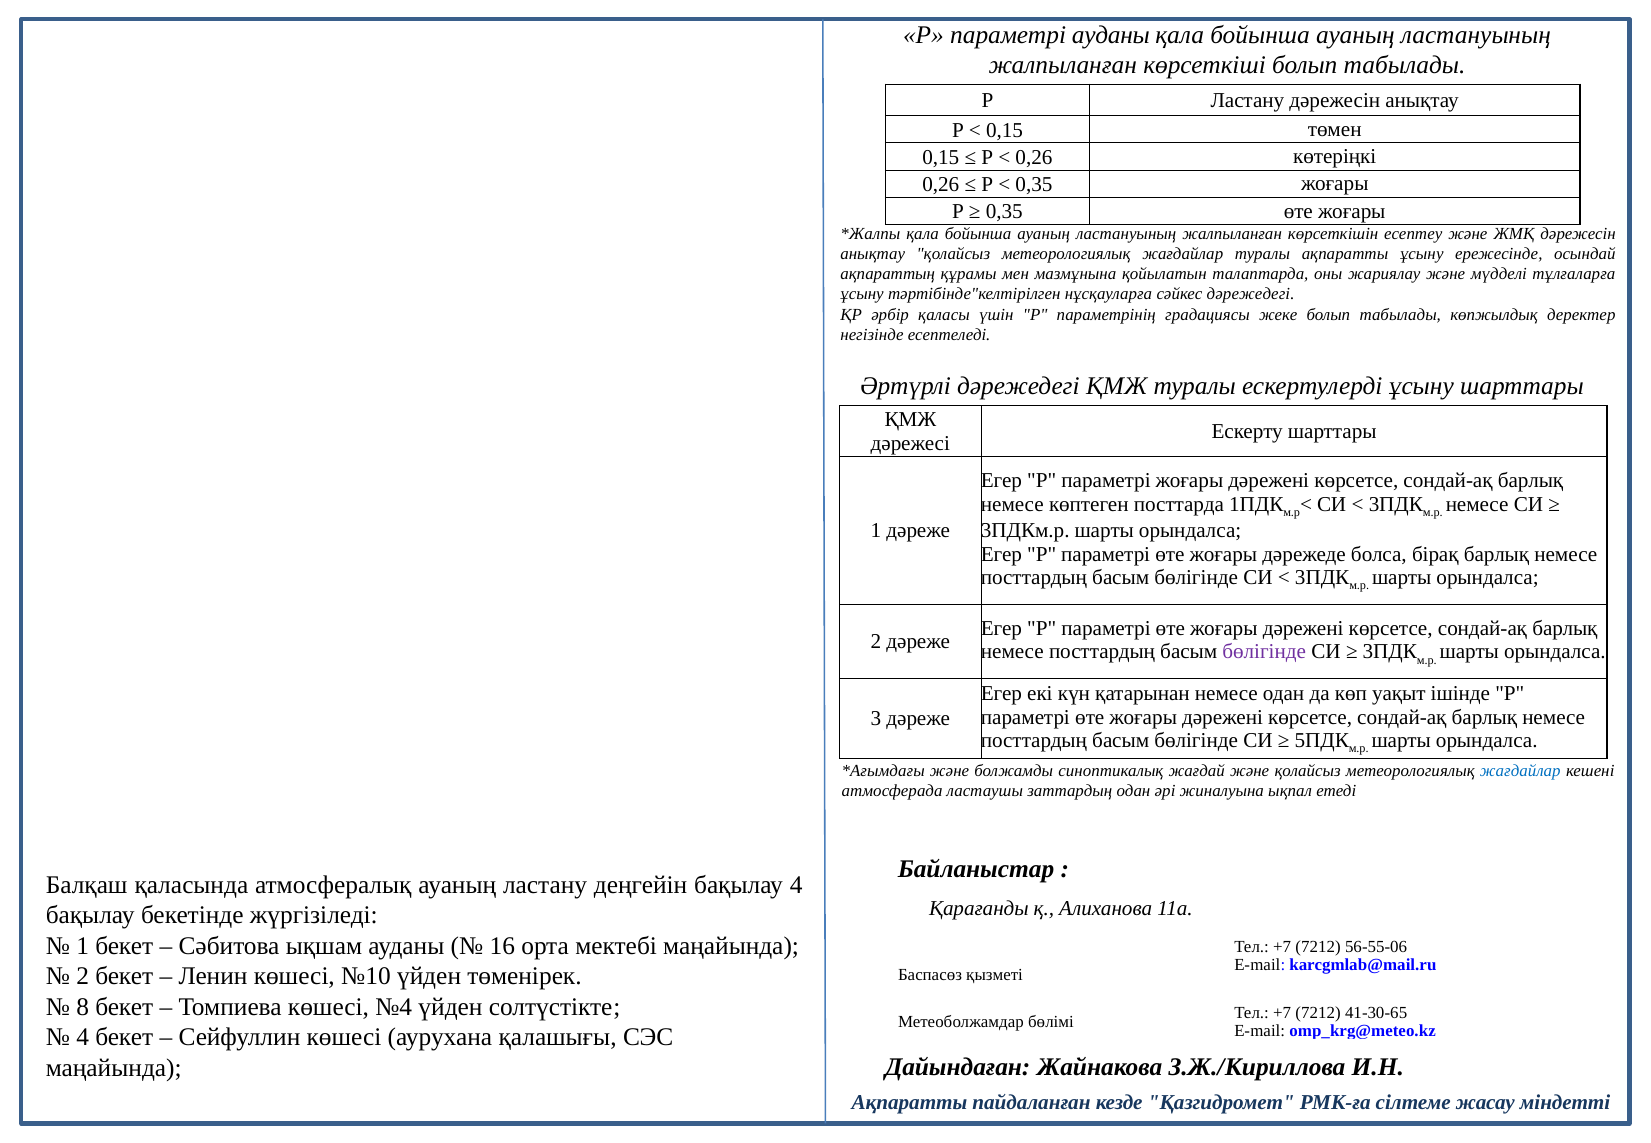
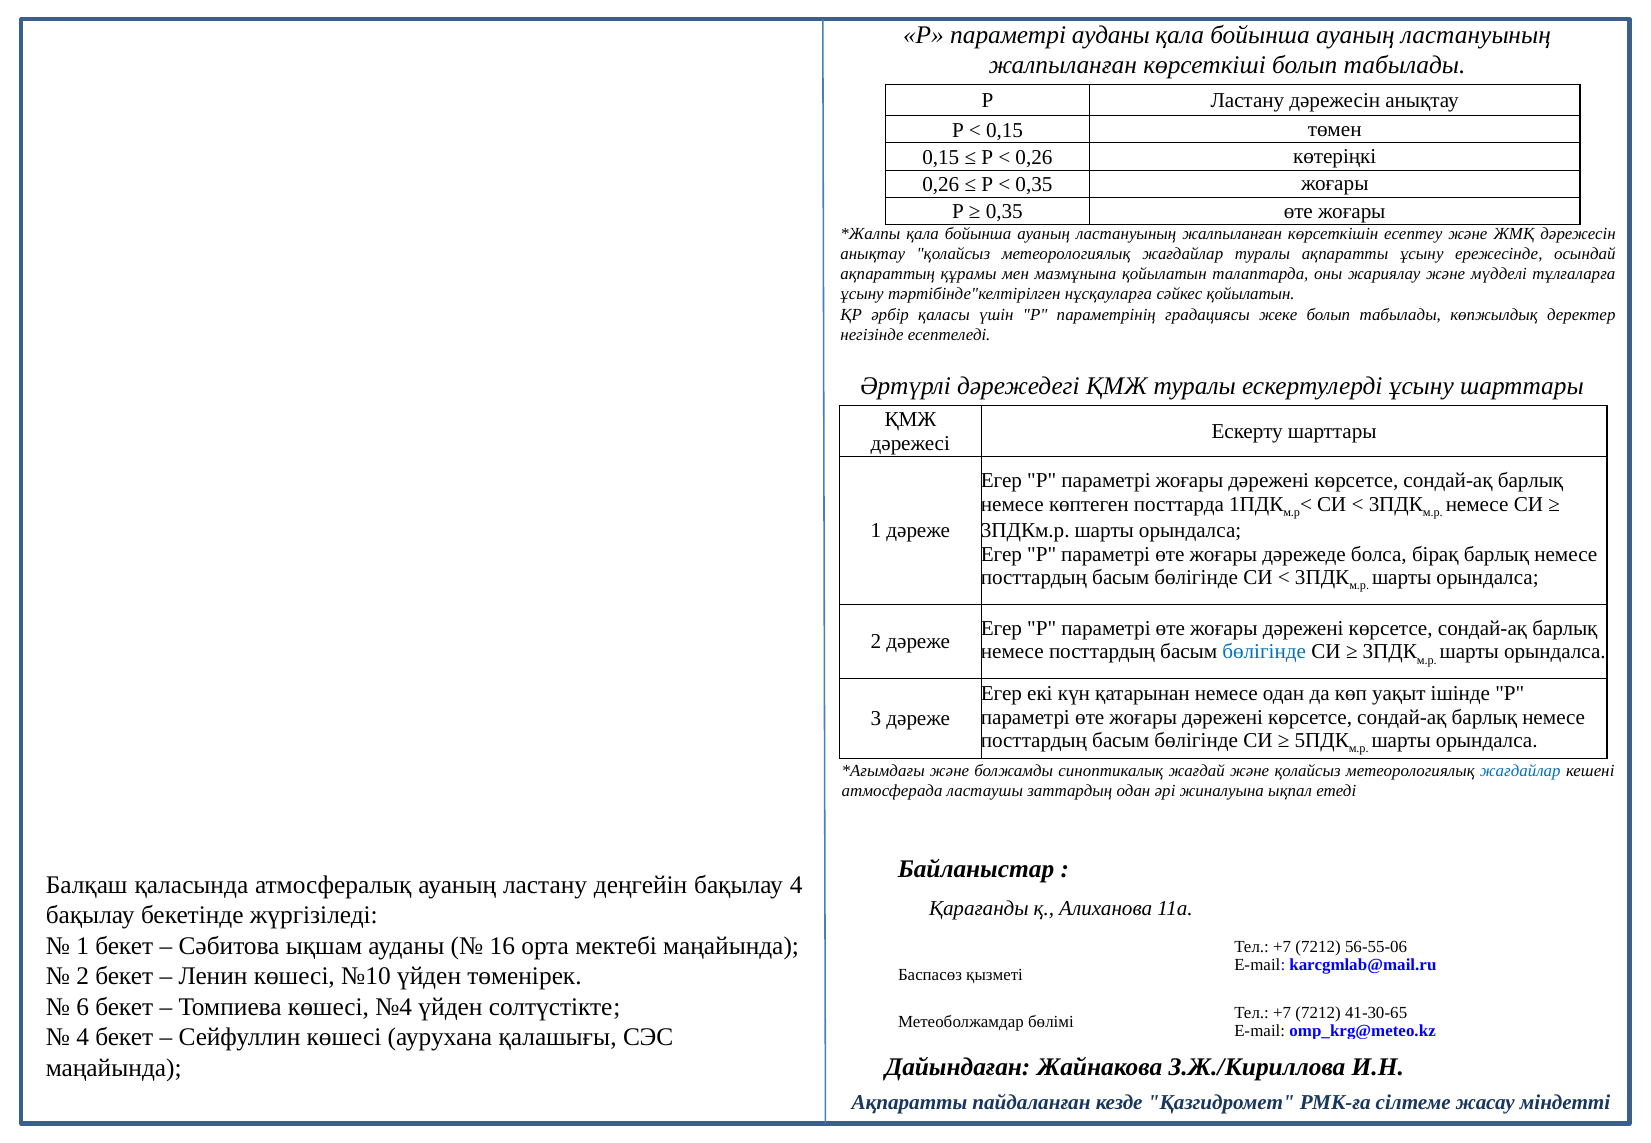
сәйкес дәрежедегі: дәрежедегі -> қойылатын
бөлігінде at (1264, 652) colour: purple -> blue
8: 8 -> 6
